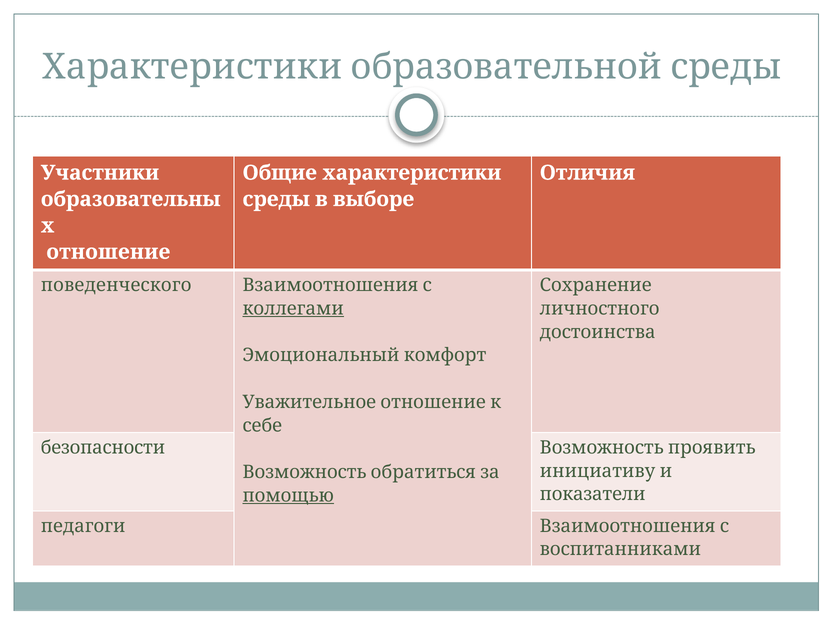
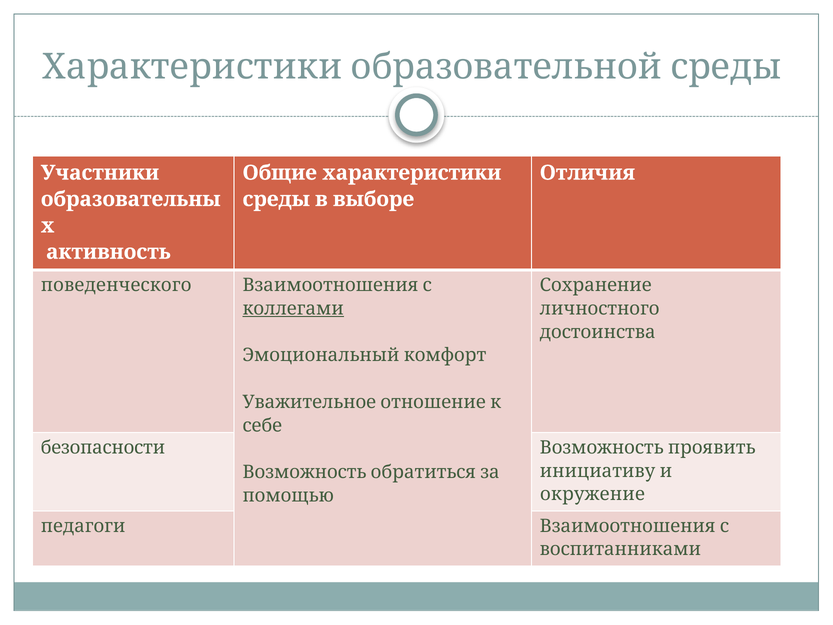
отношение: отношение -> активность
показатели: показатели -> окружение
помощью underline: present -> none
